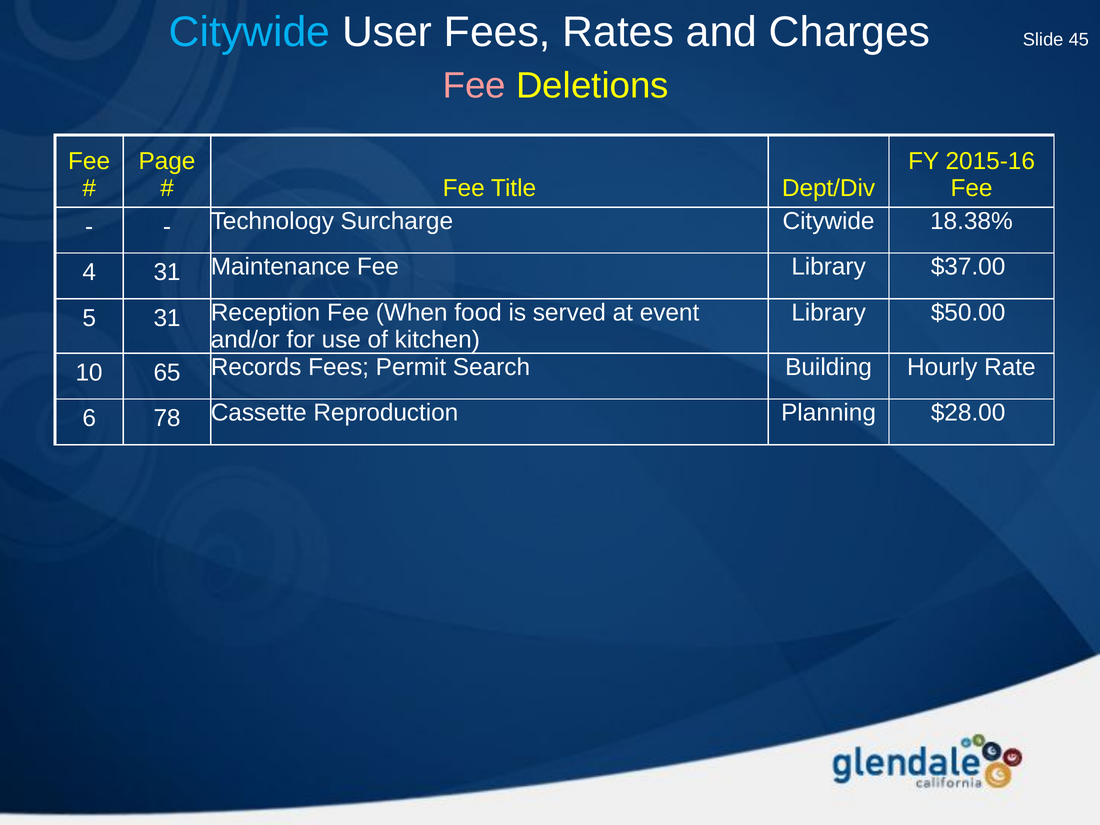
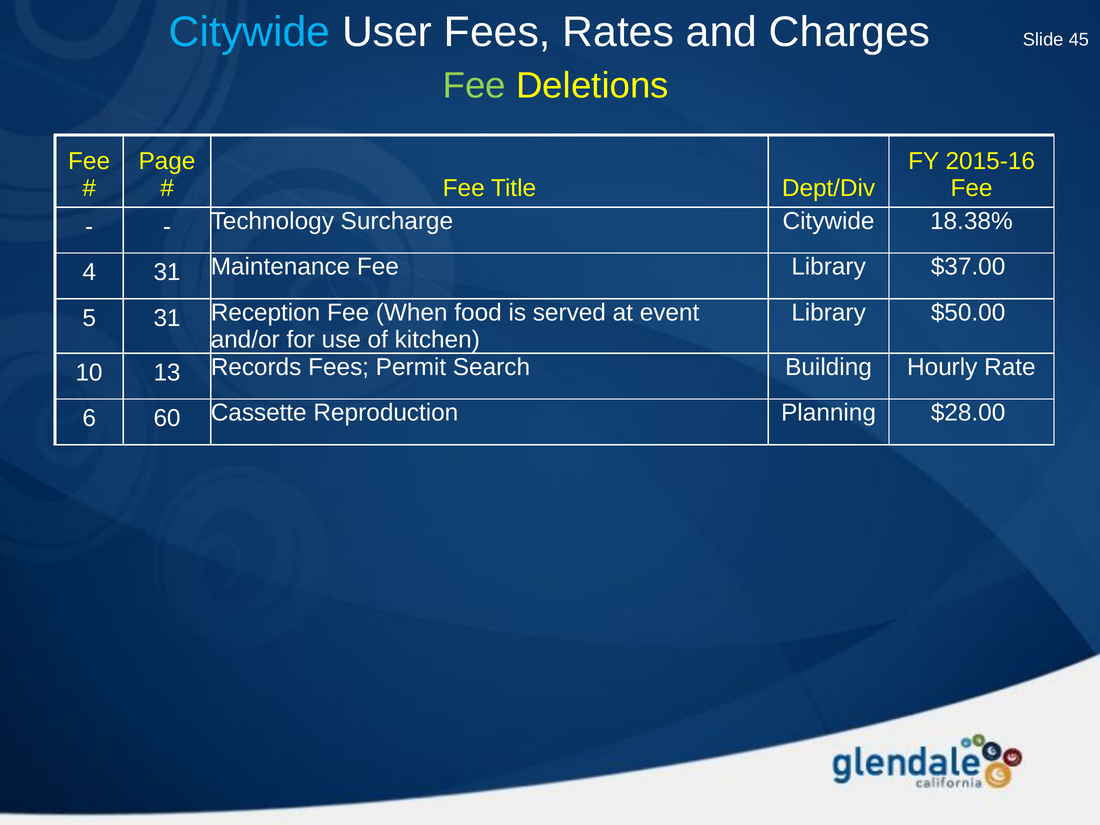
Fee at (474, 86) colour: pink -> light green
65: 65 -> 13
78: 78 -> 60
